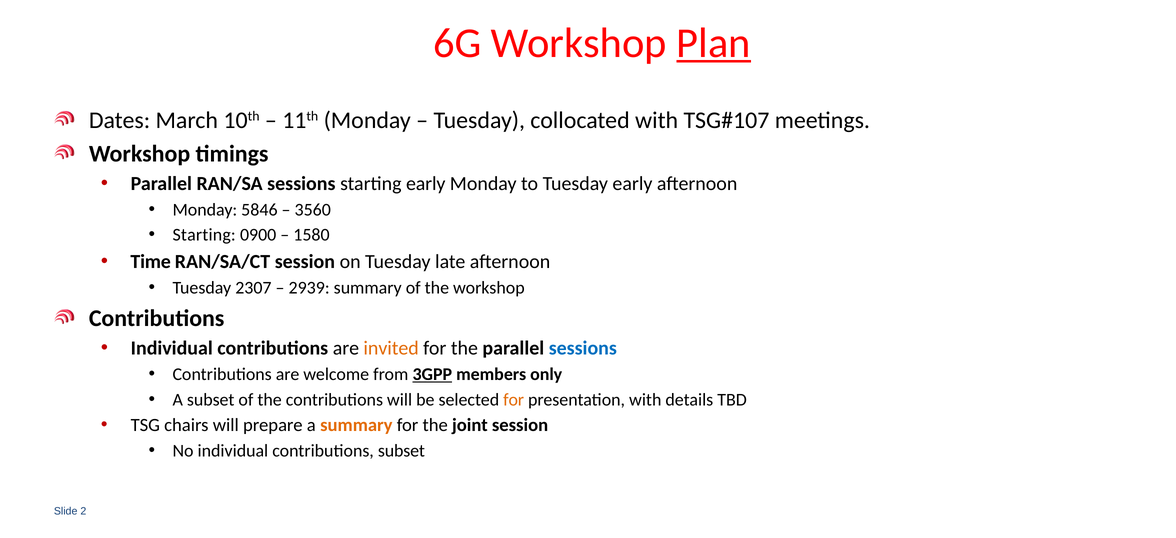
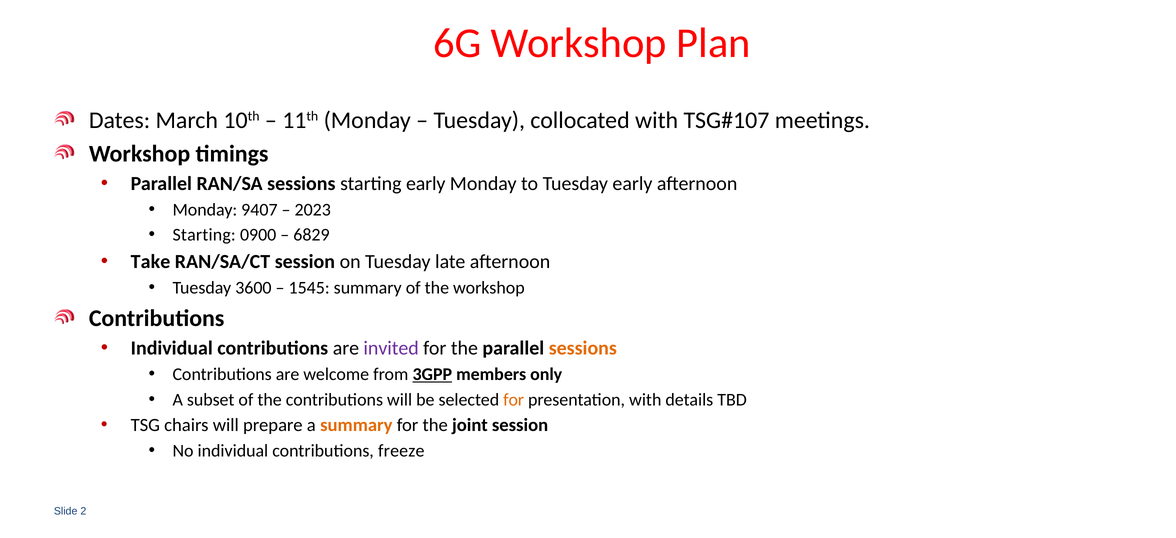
Plan underline: present -> none
5846: 5846 -> 9407
3560: 3560 -> 2023
1580: 1580 -> 6829
Time: Time -> Take
2307: 2307 -> 3600
2939: 2939 -> 1545
invited colour: orange -> purple
sessions at (583, 348) colour: blue -> orange
contributions subset: subset -> freeze
